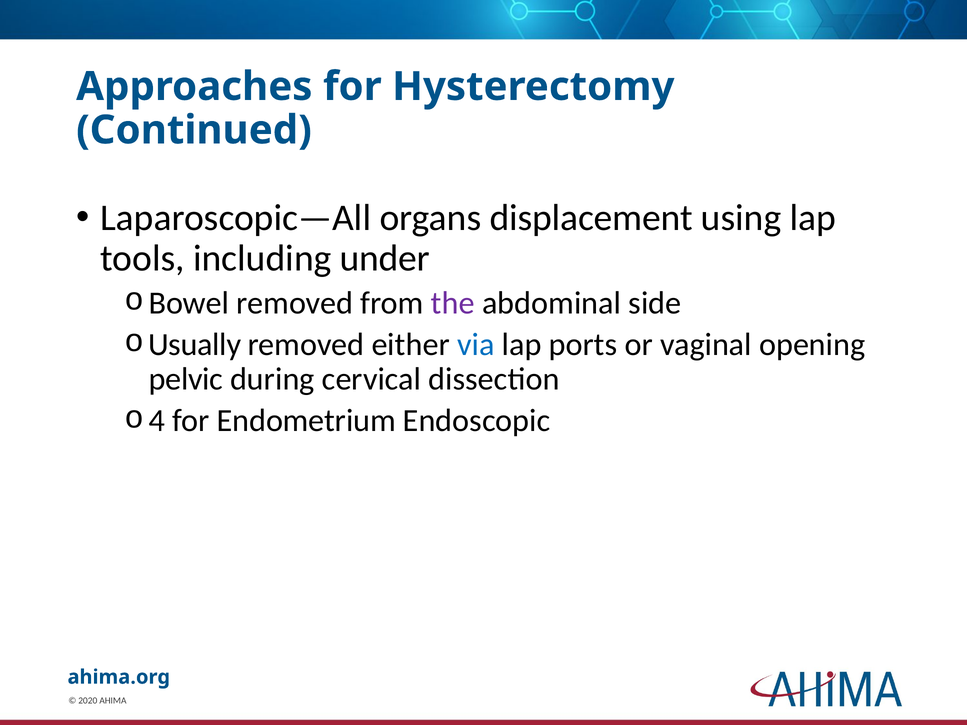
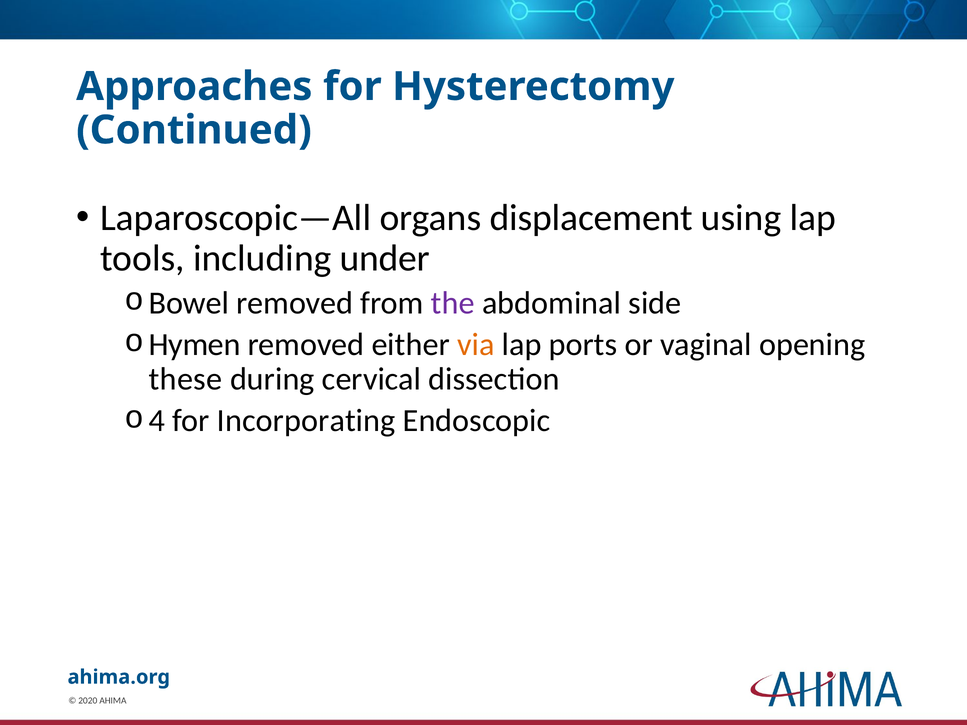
Usually: Usually -> Hymen
via colour: blue -> orange
pelvic: pelvic -> these
Endometrium: Endometrium -> Incorporating
